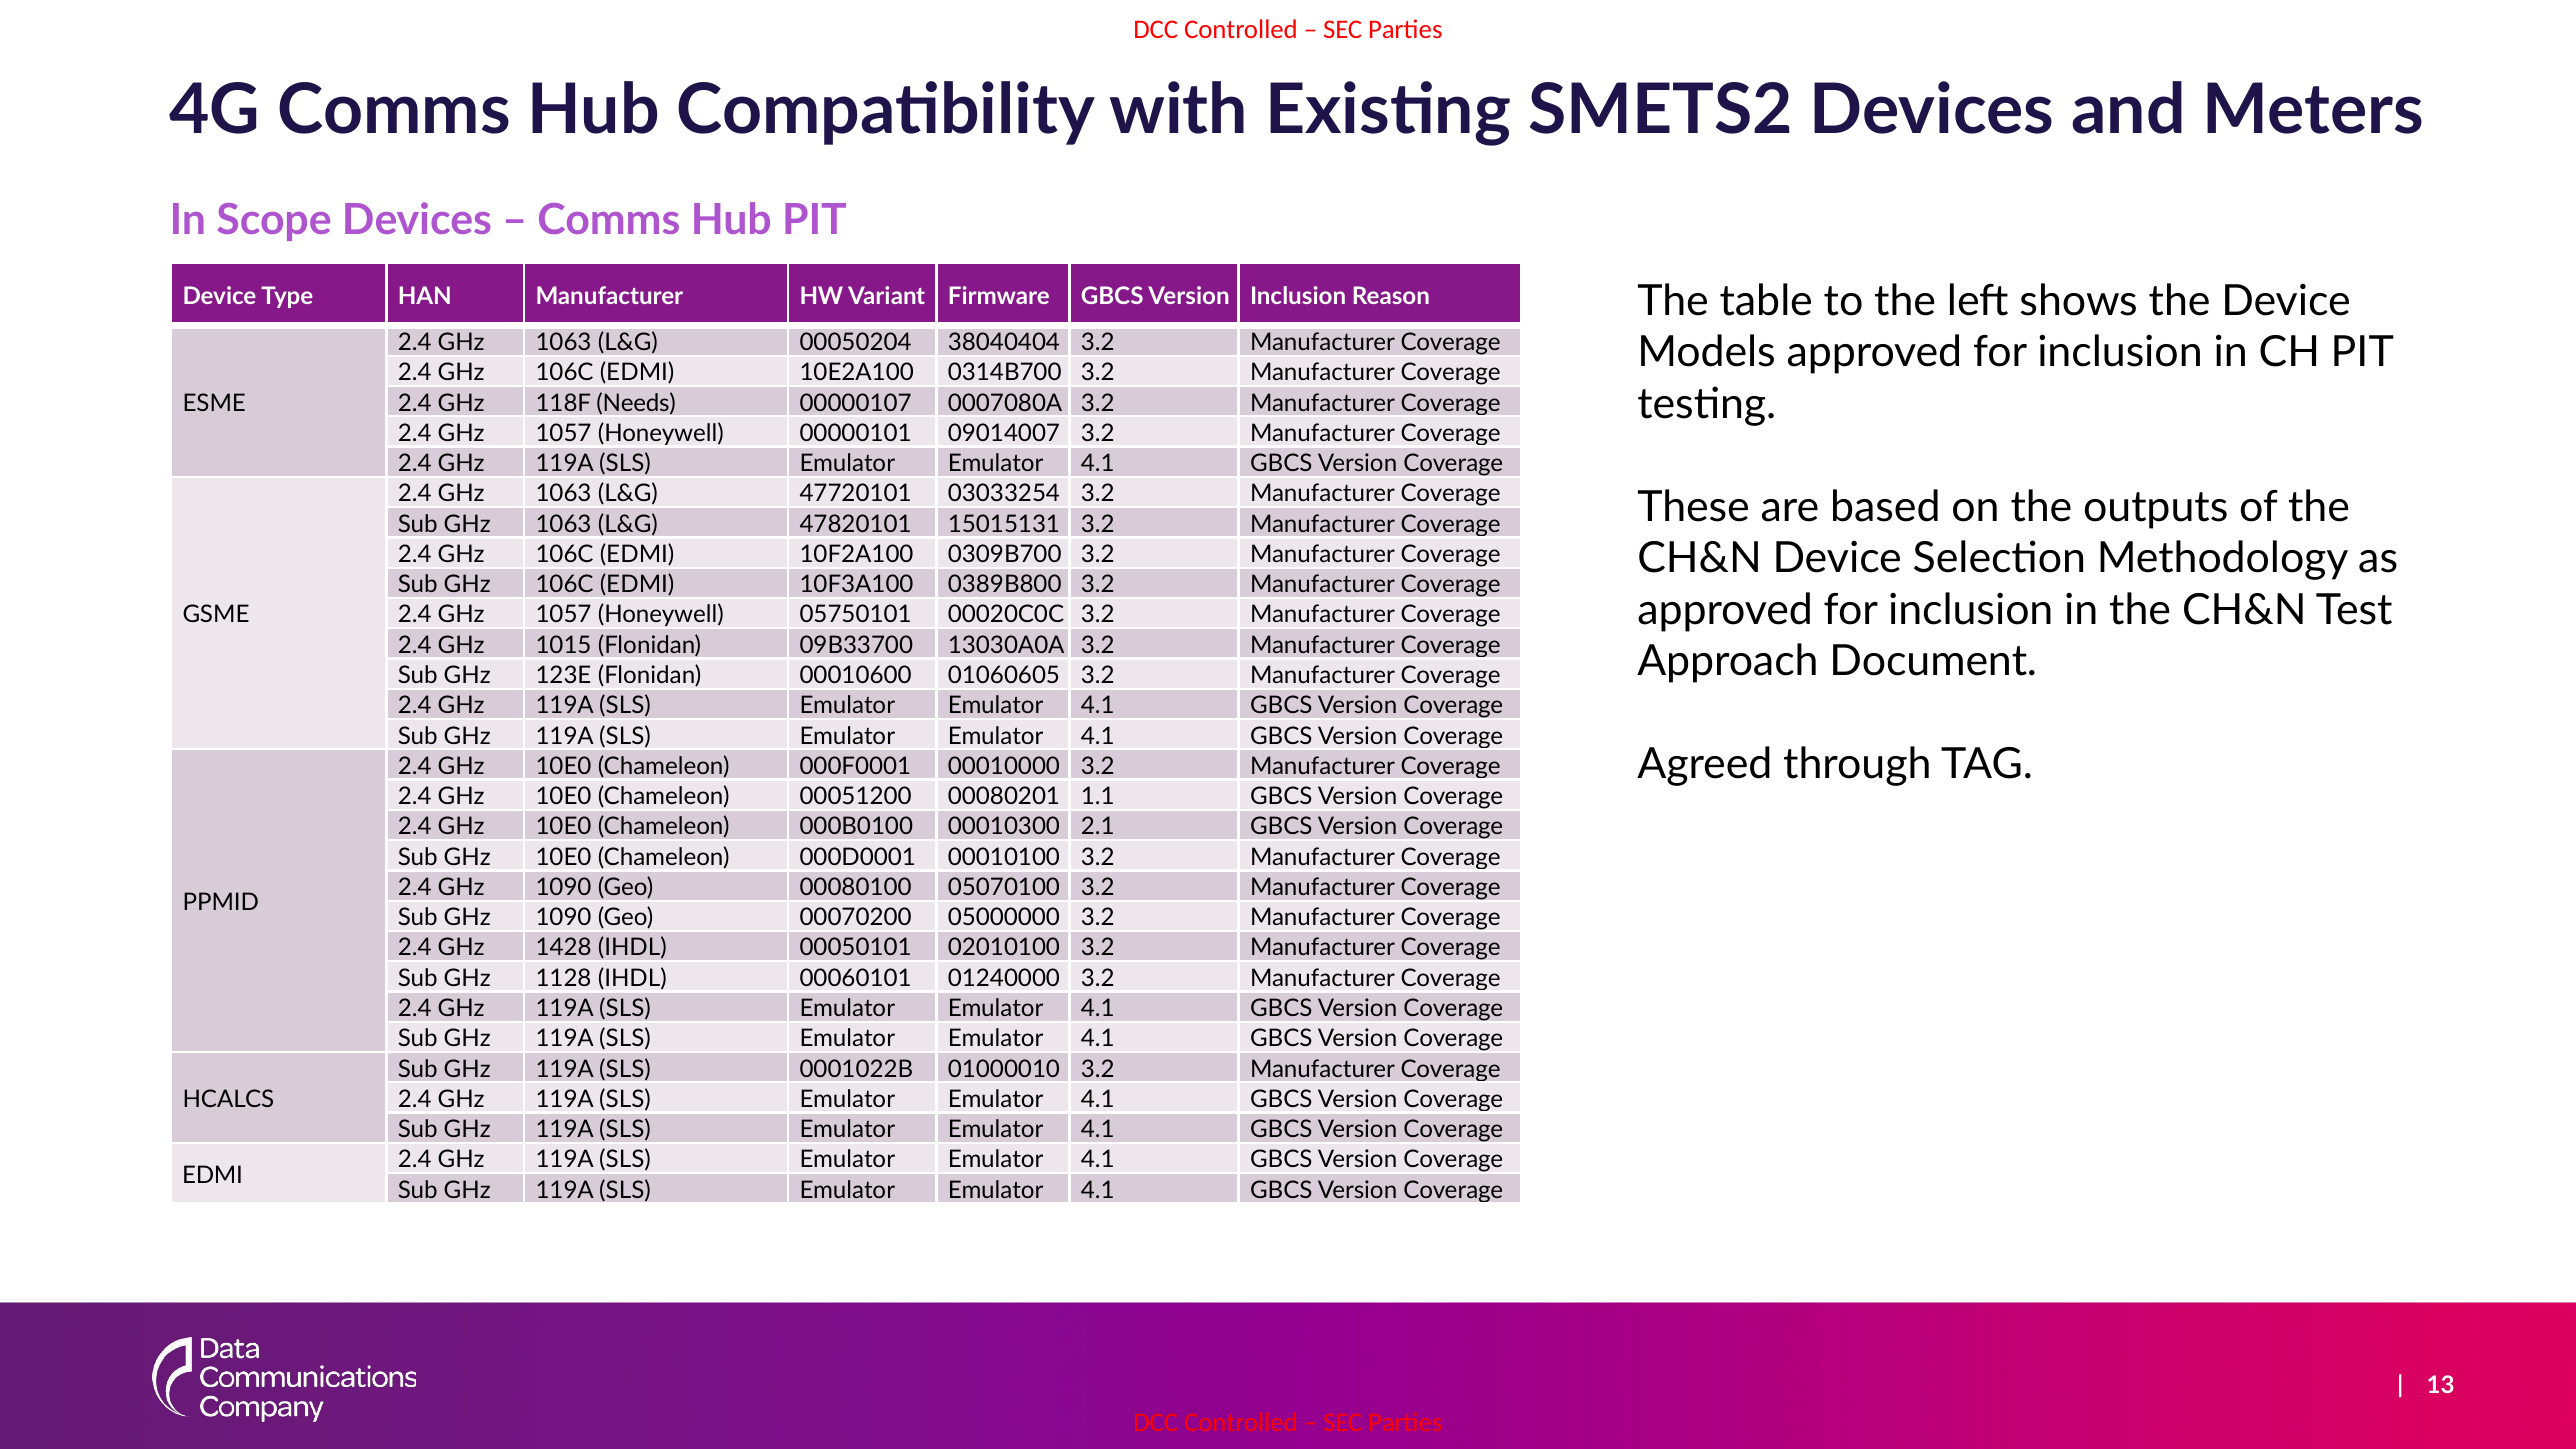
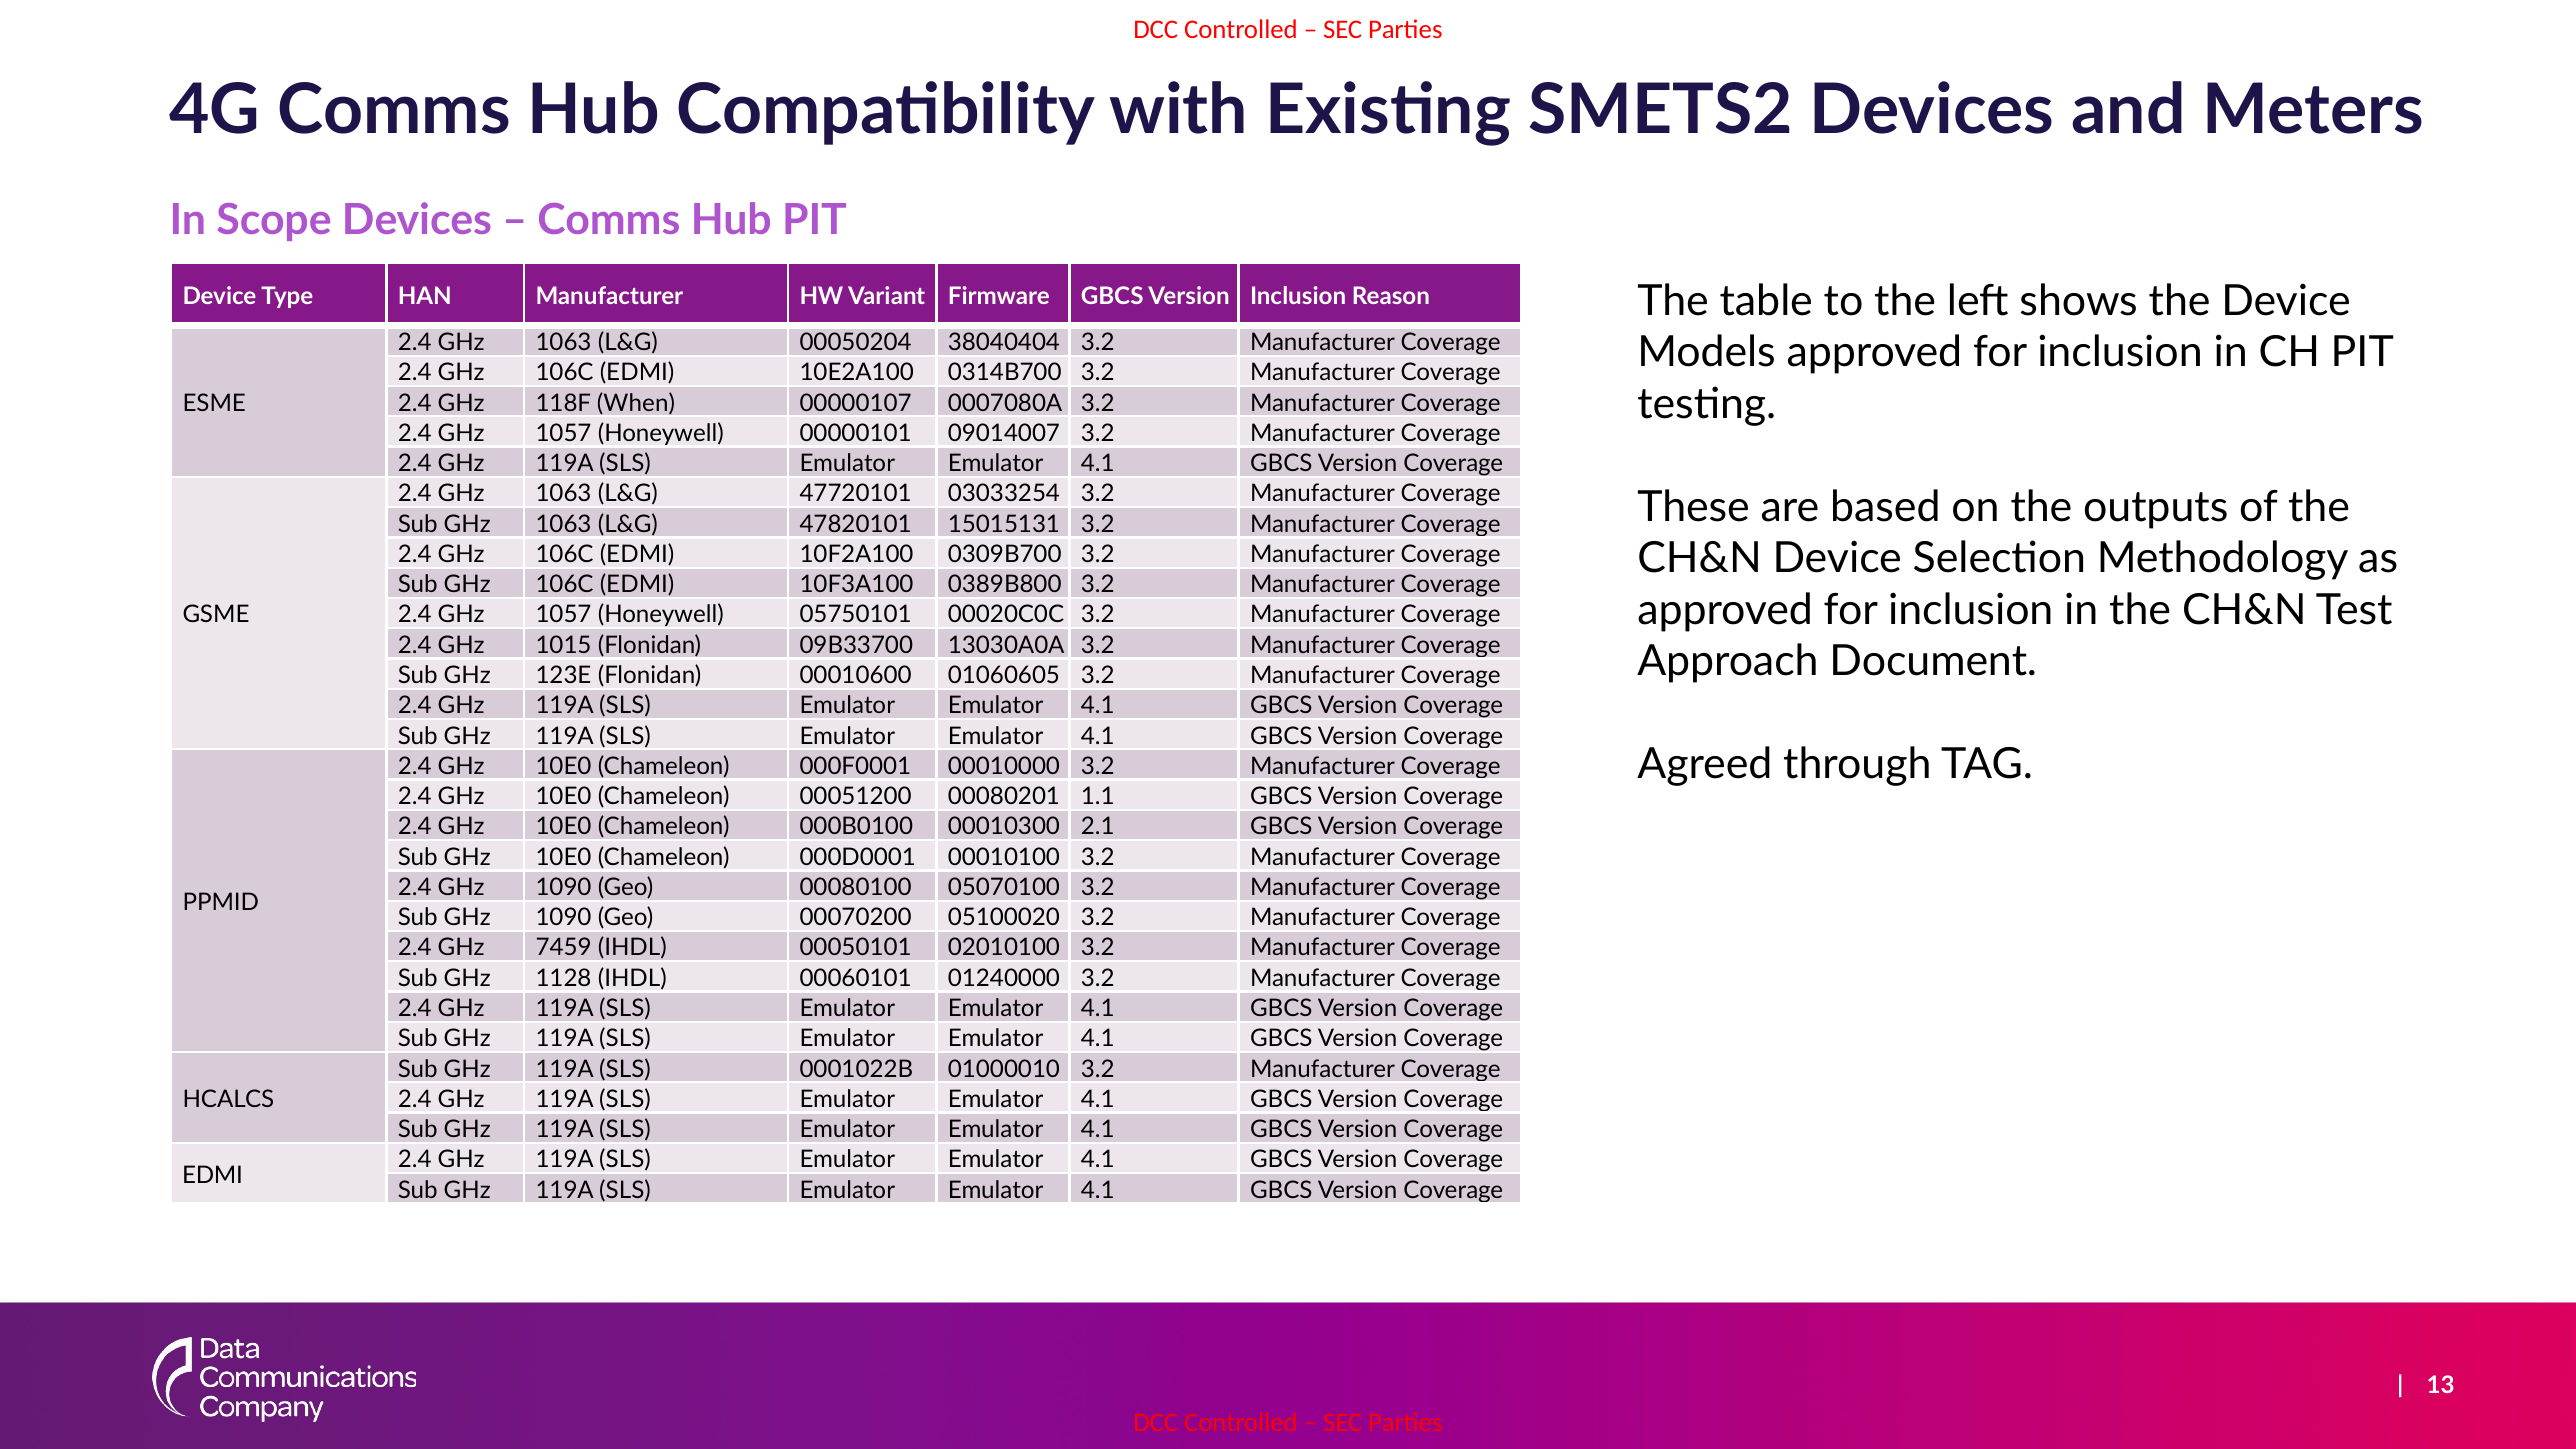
Needs: Needs -> When
05000000: 05000000 -> 05100020
1428: 1428 -> 7459
